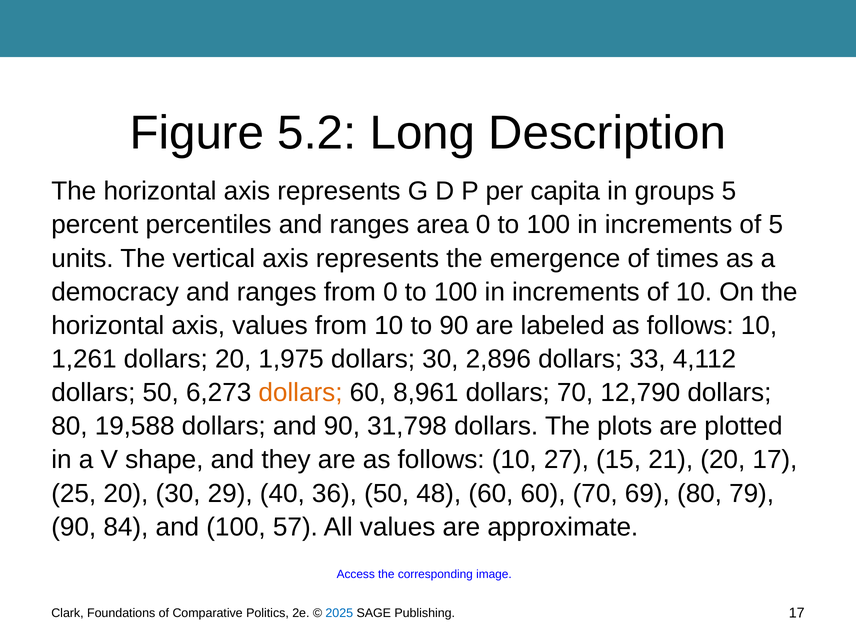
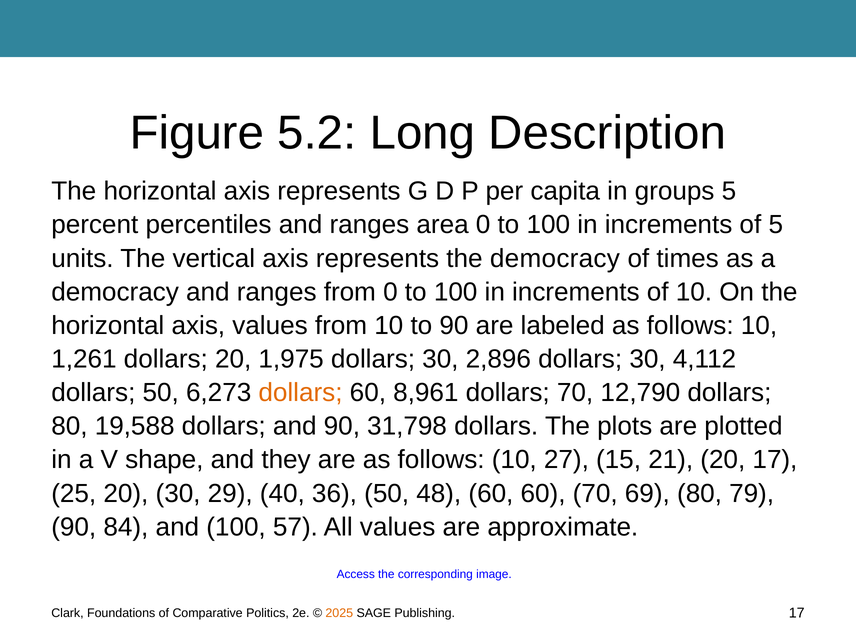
the emergence: emergence -> democracy
2,896 dollars 33: 33 -> 30
2025 colour: blue -> orange
